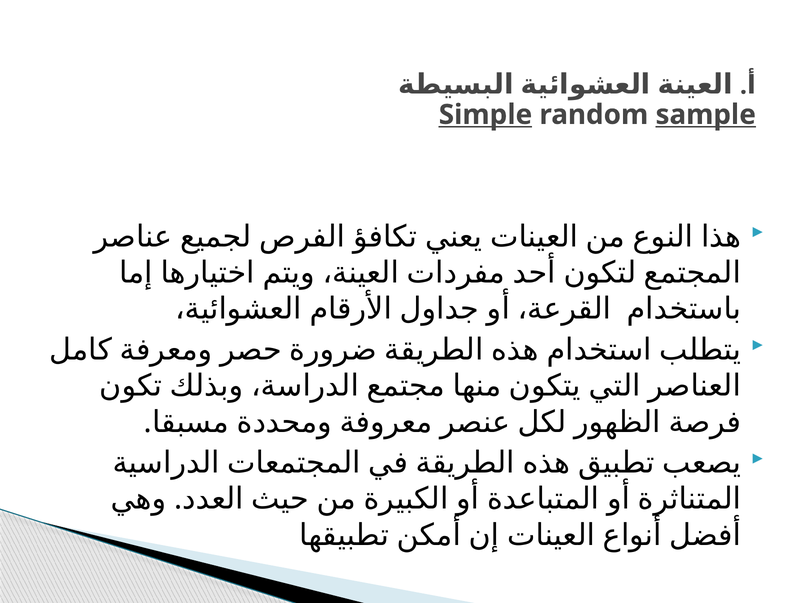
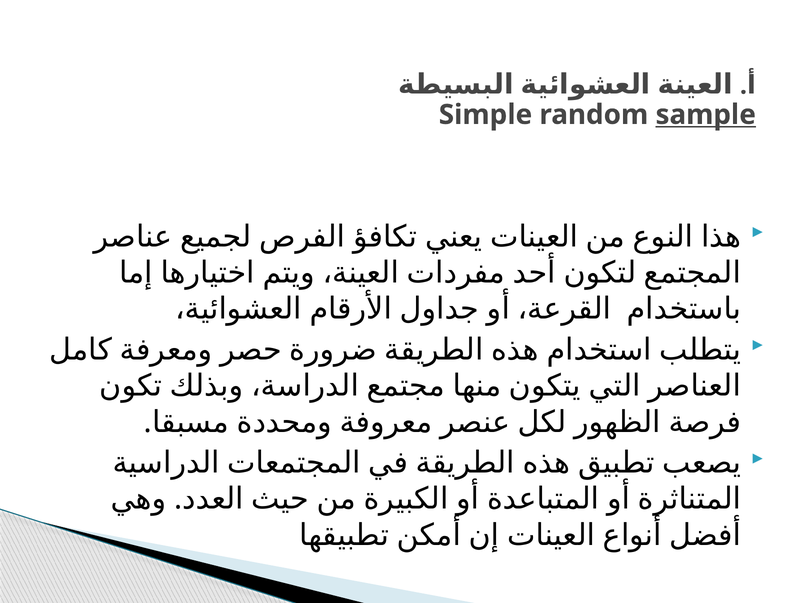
Simple underline: present -> none
